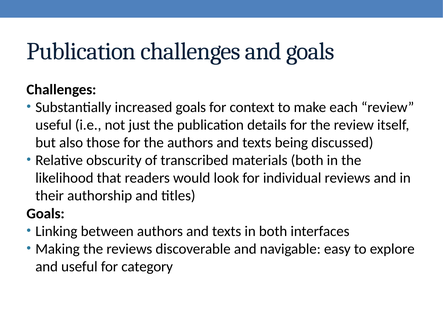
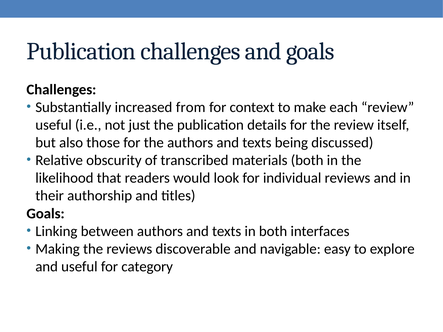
increased goals: goals -> from
